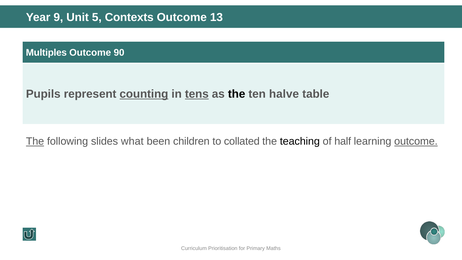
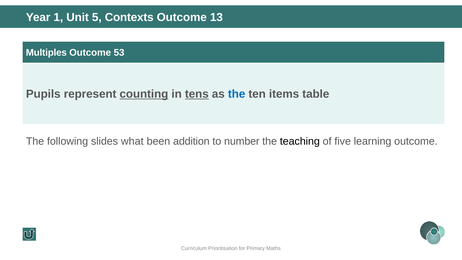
9: 9 -> 1
90: 90 -> 53
the at (237, 94) colour: black -> blue
halve: halve -> items
The at (35, 141) underline: present -> none
children: children -> addition
collated: collated -> number
half: half -> five
outcome at (416, 141) underline: present -> none
